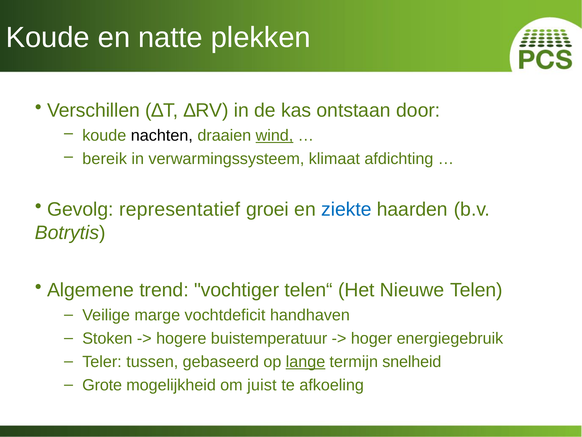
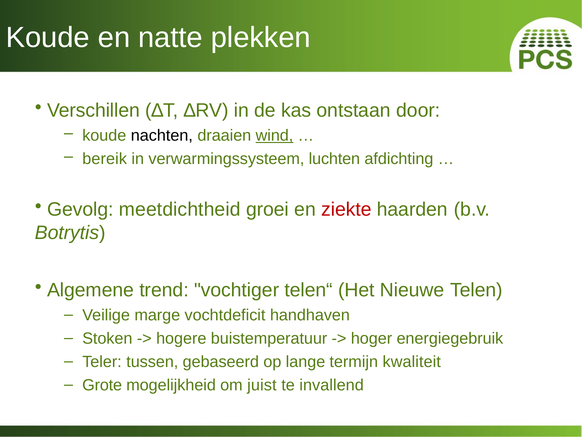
klimaat: klimaat -> luchten
representatief: representatief -> meetdichtheid
ziekte colour: blue -> red
lange underline: present -> none
snelheid: snelheid -> kwaliteit
afkoeling: afkoeling -> invallend
